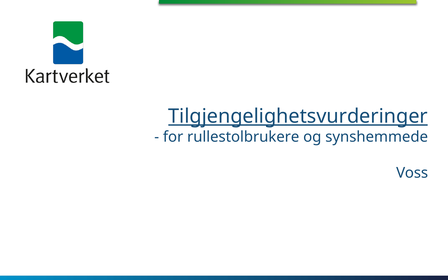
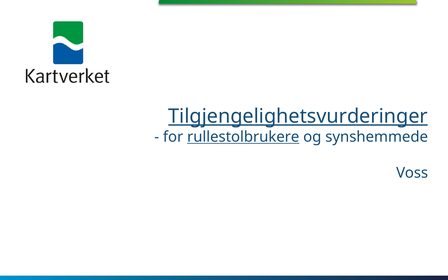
rullestolbrukere underline: none -> present
